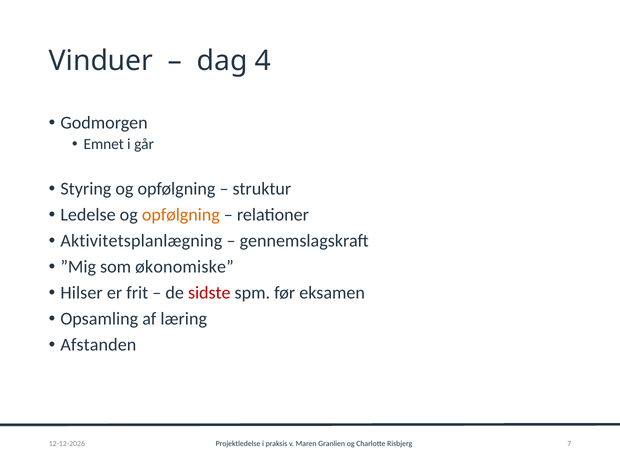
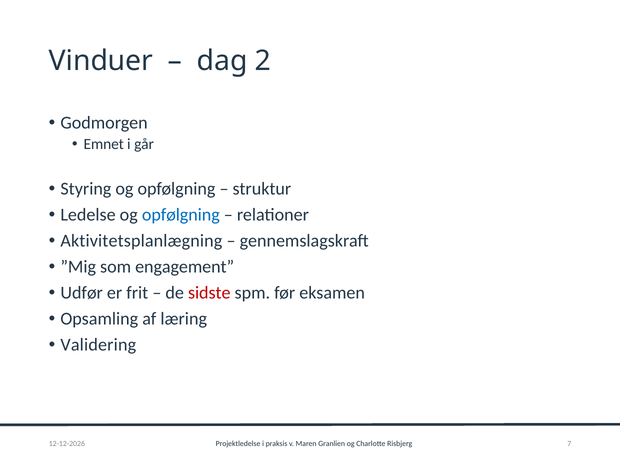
4: 4 -> 2
opfølgning at (181, 215) colour: orange -> blue
økonomiske: økonomiske -> engagement
Hilser: Hilser -> Udfør
Afstanden: Afstanden -> Validering
